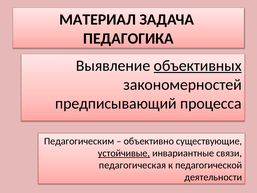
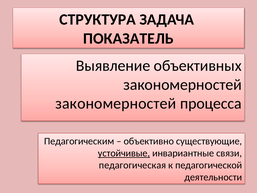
МАТЕРИАЛ: МАТЕРИАЛ -> СТРУКТУРА
ПЕДАГОГИКА: ПЕДАГОГИКА -> ПОКАЗАТЕЛЬ
объективных underline: present -> none
предписывающий at (116, 103): предписывающий -> закономерностей
